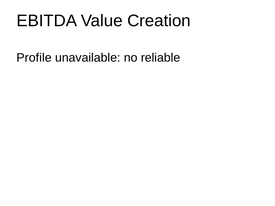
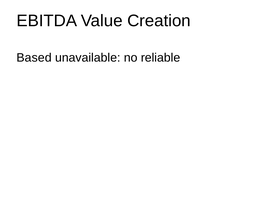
Profile: Profile -> Based
